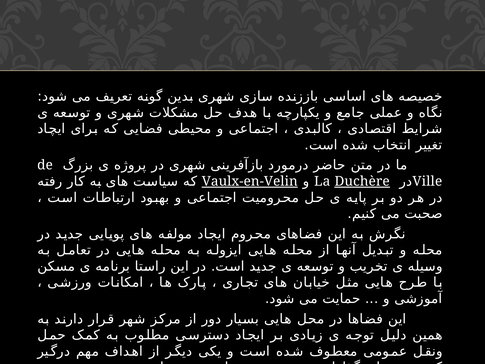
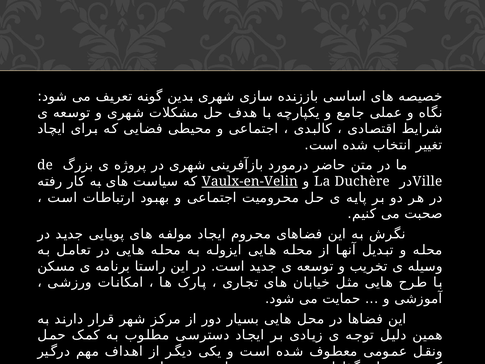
Duchère underline: present -> none
